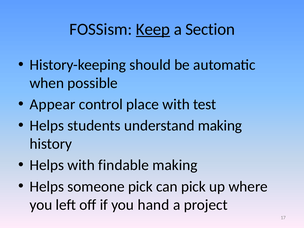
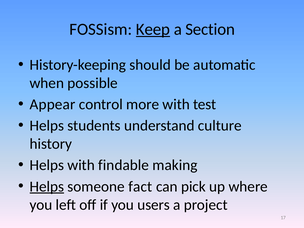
place: place -> more
understand making: making -> culture
Helps at (47, 187) underline: none -> present
someone pick: pick -> fact
hand: hand -> users
